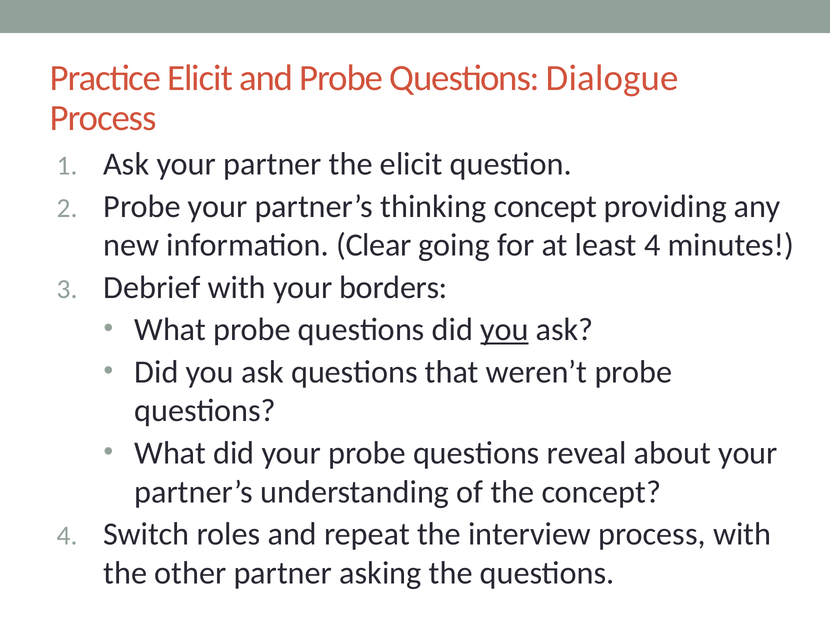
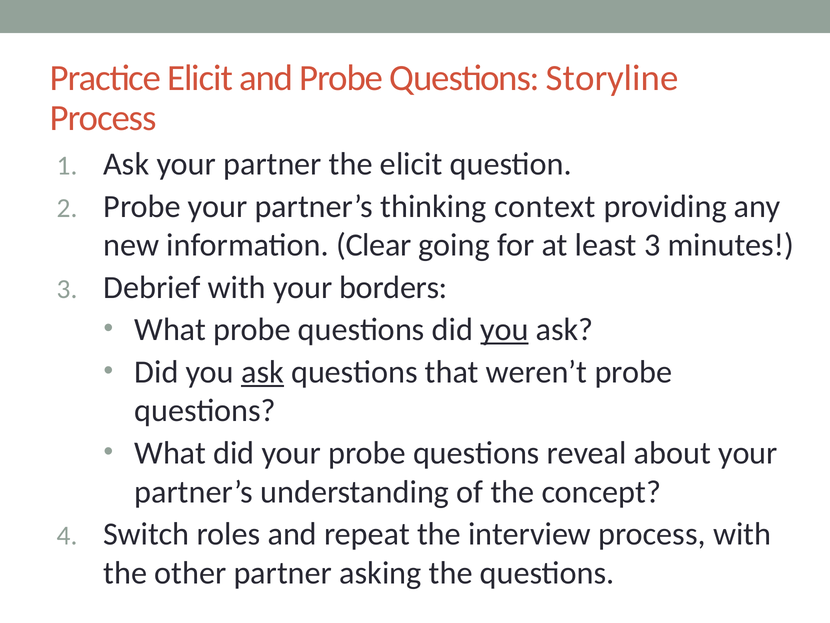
Dialogue: Dialogue -> Storyline
thinking concept: concept -> context
least 4: 4 -> 3
ask at (262, 372) underline: none -> present
